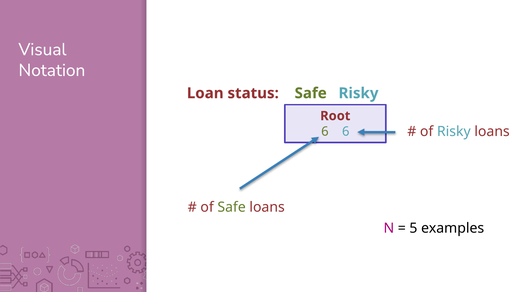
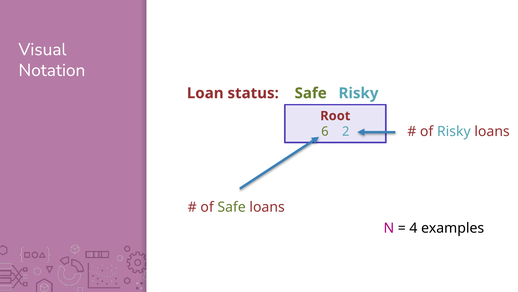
6 6: 6 -> 2
5: 5 -> 4
